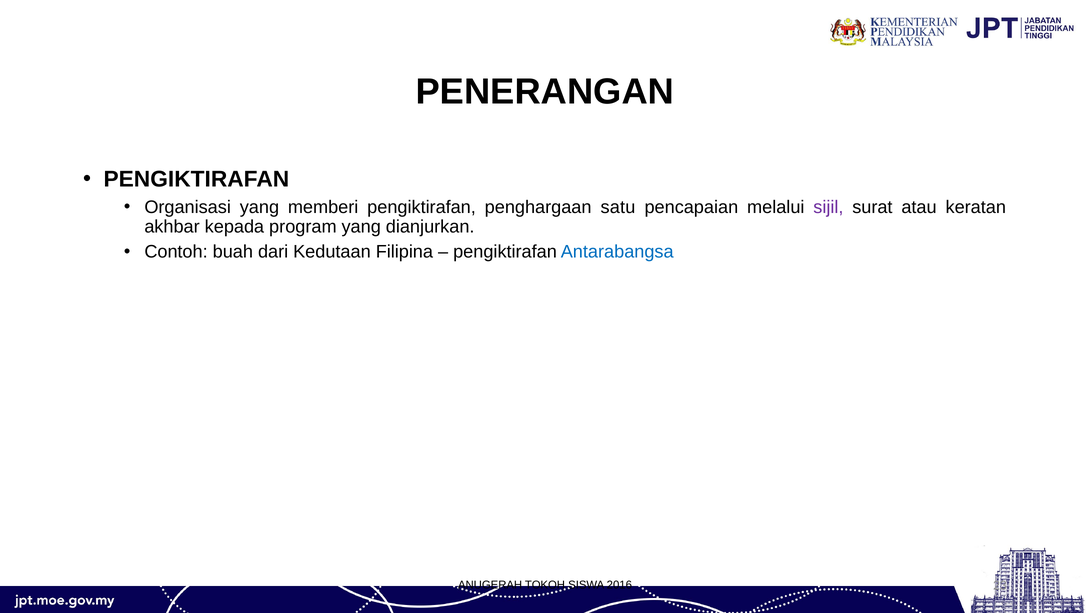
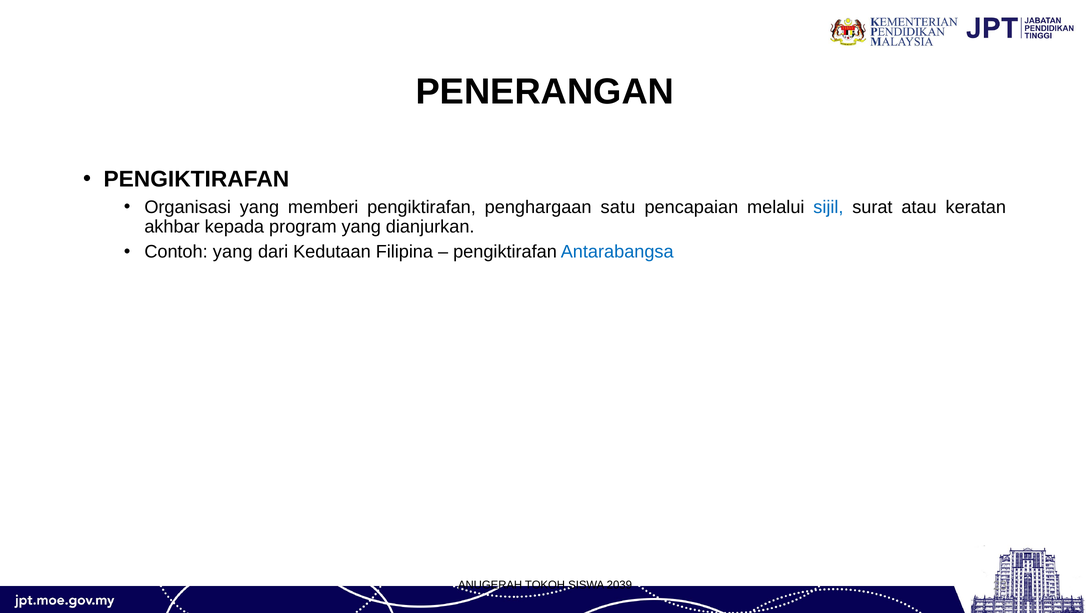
sijil colour: purple -> blue
Contoh buah: buah -> yang
2016: 2016 -> 2039
